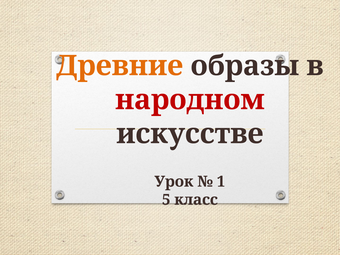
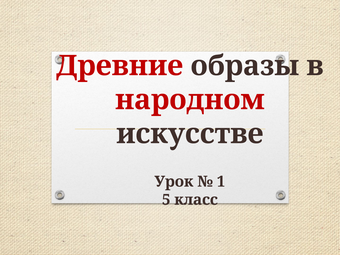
Древние colour: orange -> red
